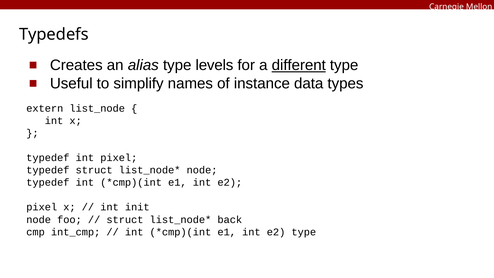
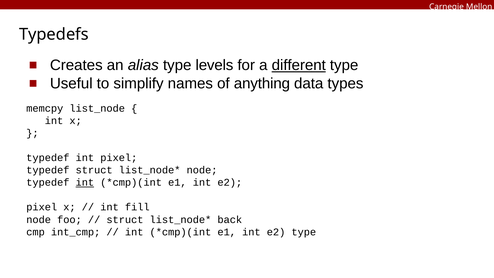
instance: instance -> anything
extern: extern -> memcpy
int at (85, 182) underline: none -> present
init: init -> fill
